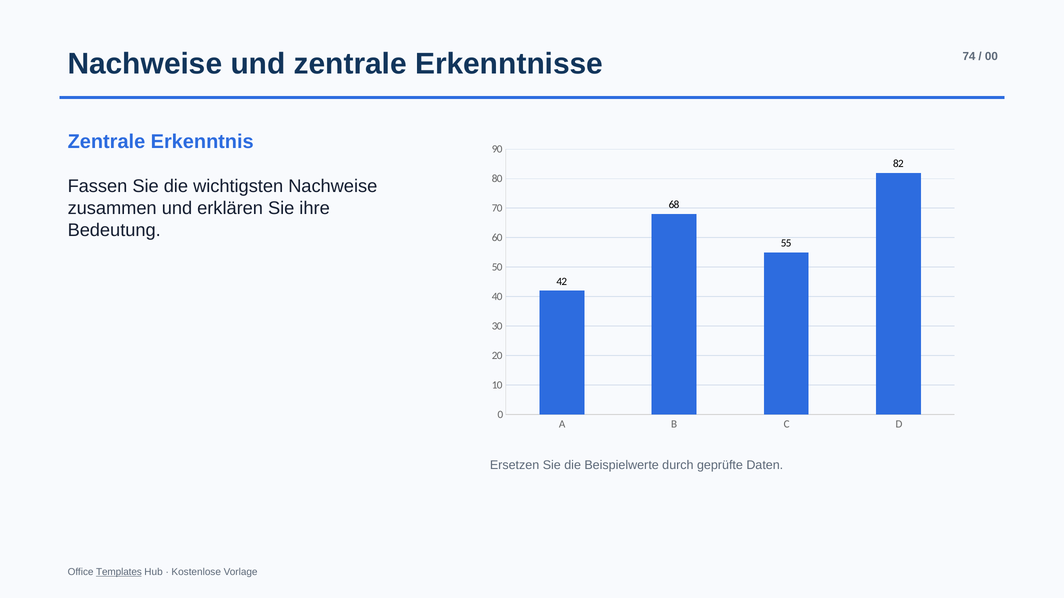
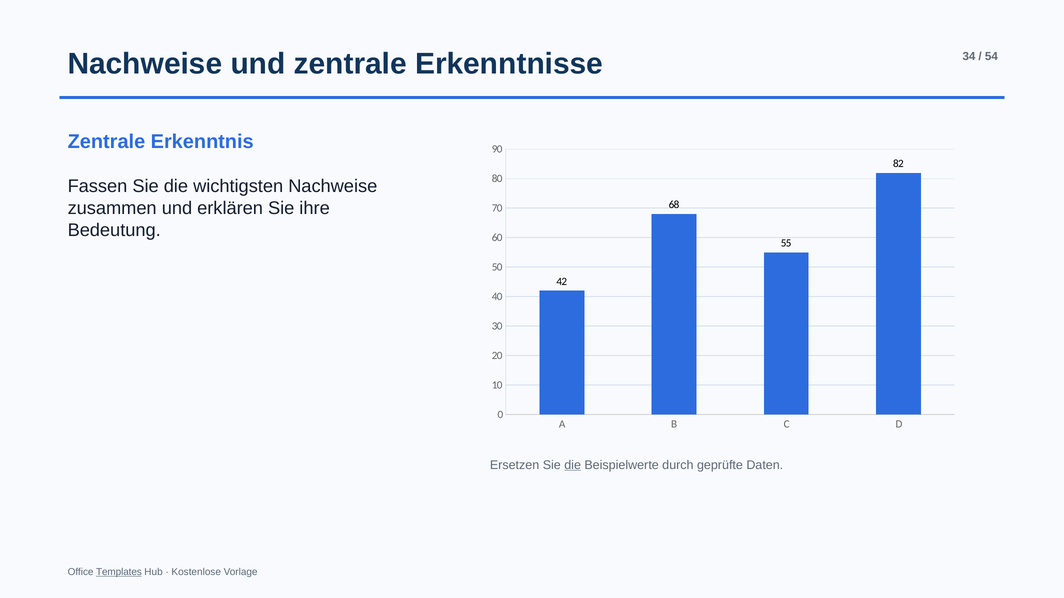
74: 74 -> 34
00: 00 -> 54
die at (573, 465) underline: none -> present
